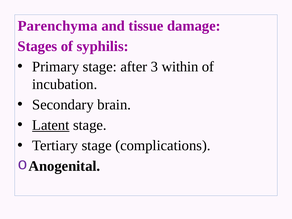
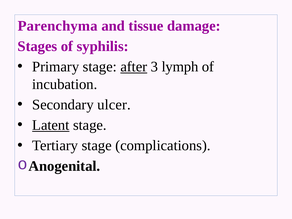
after underline: none -> present
within: within -> lymph
brain: brain -> ulcer
